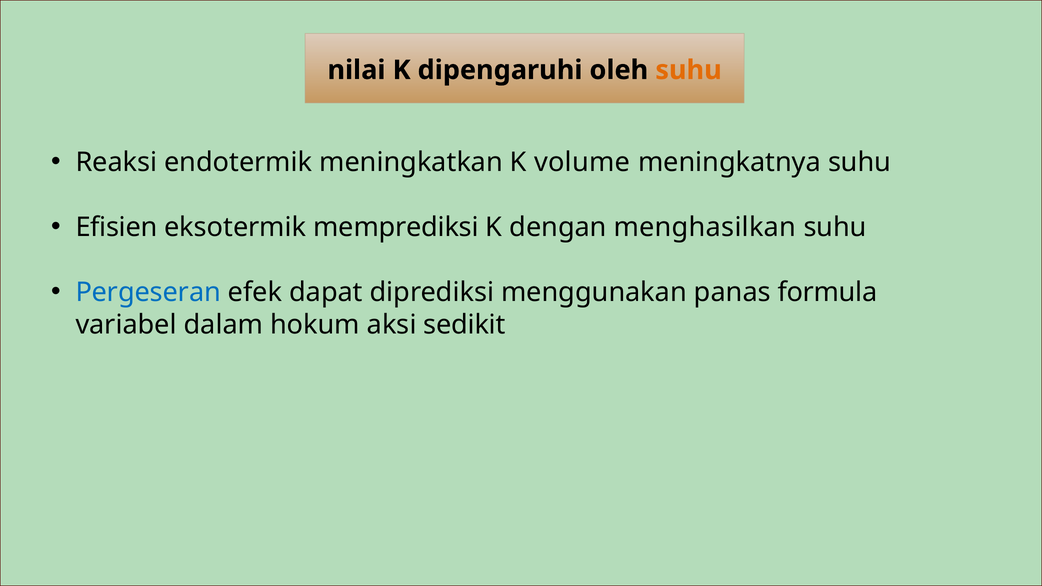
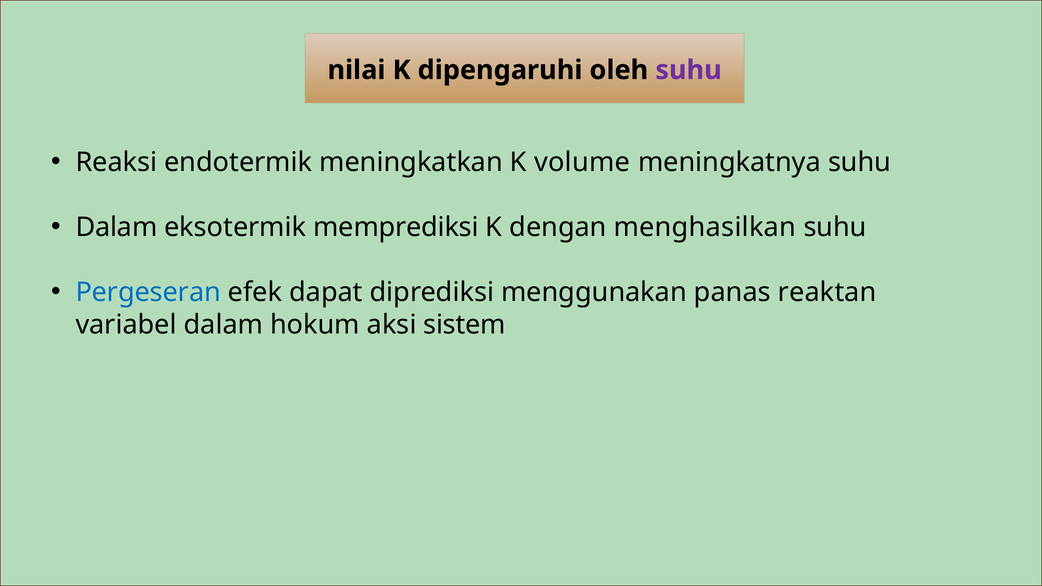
suhu at (689, 70) colour: orange -> purple
Efisien at (116, 227): Efisien -> Dalam
formula: formula -> reaktan
sedikit: sedikit -> sistem
